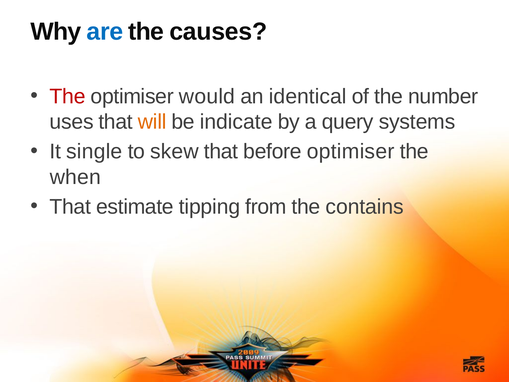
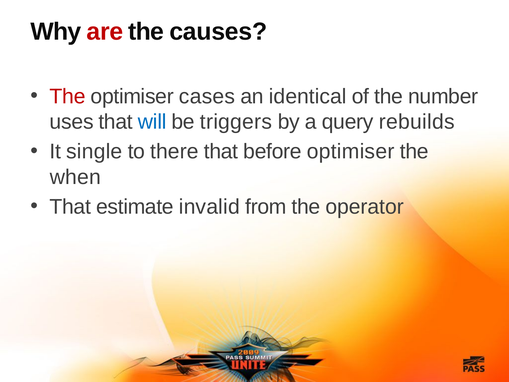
are colour: blue -> red
would: would -> cases
will colour: orange -> blue
indicate: indicate -> triggers
systems: systems -> rebuilds
skew: skew -> there
tipping: tipping -> invalid
contains: contains -> operator
